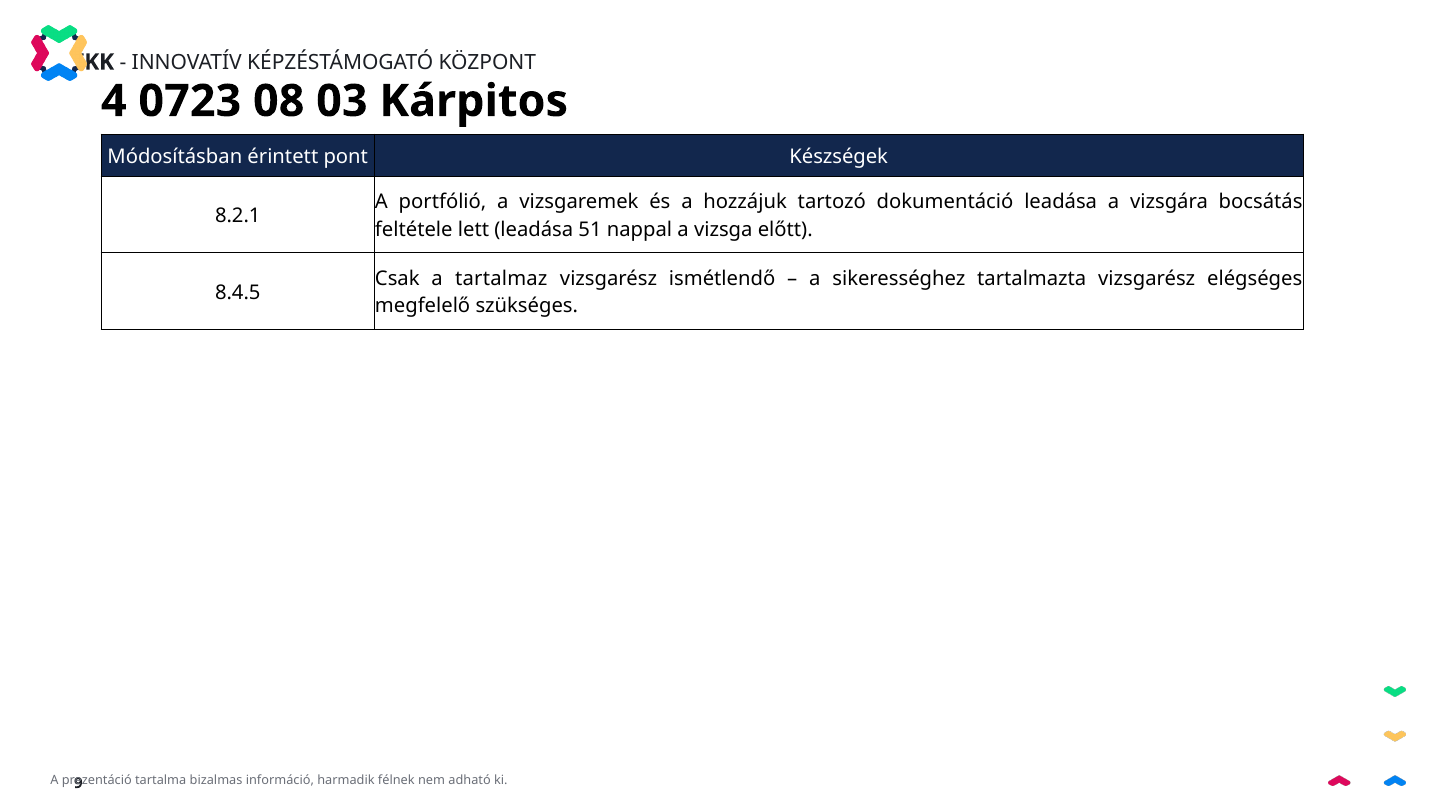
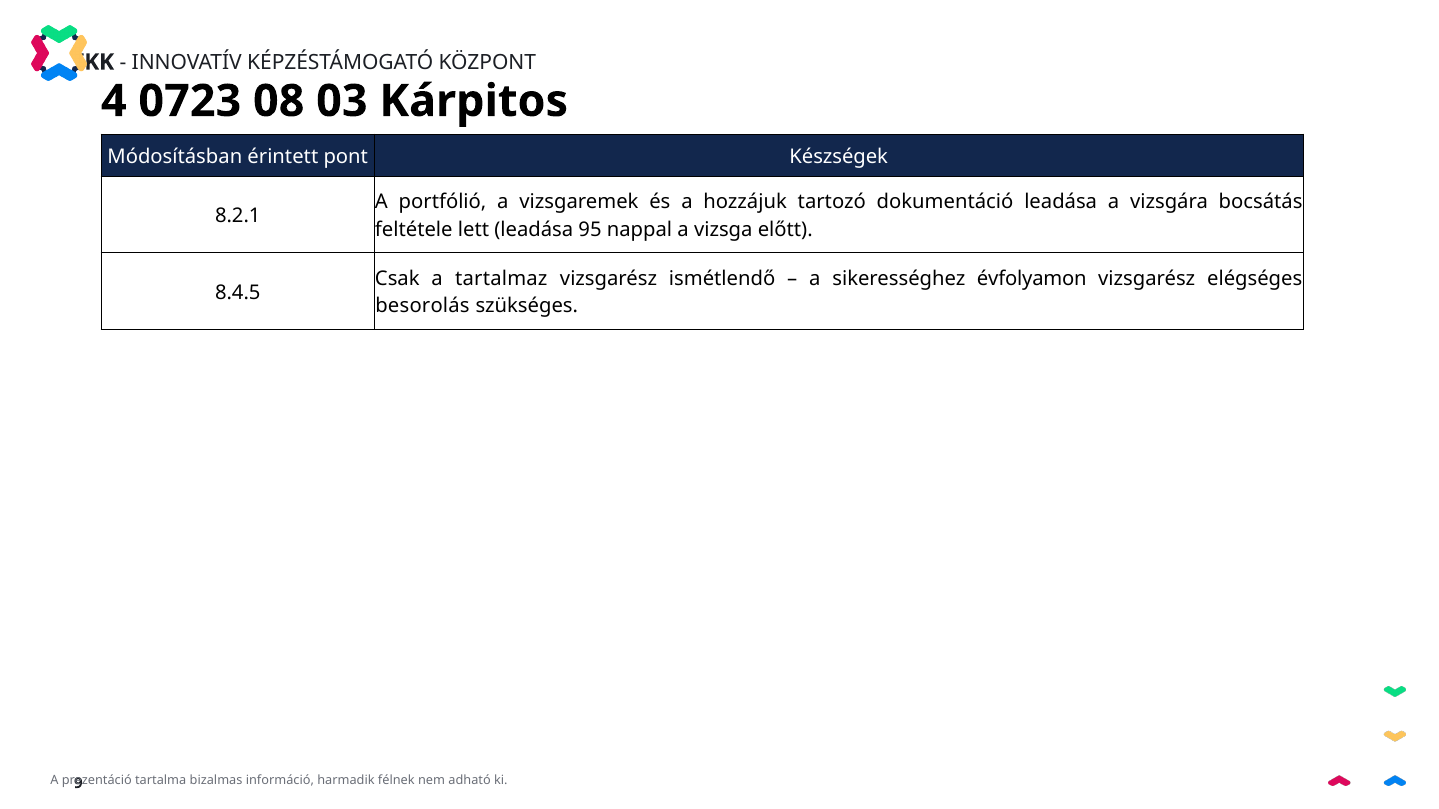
51: 51 -> 95
tartalmazta: tartalmazta -> évfolyamon
megfelelő: megfelelő -> besorolás
